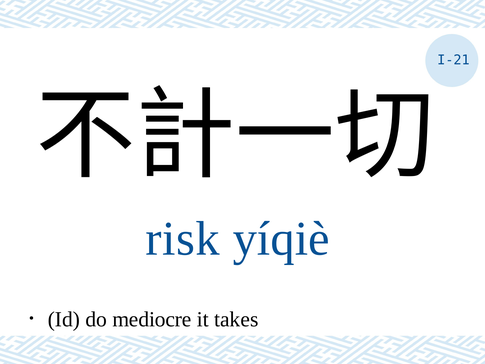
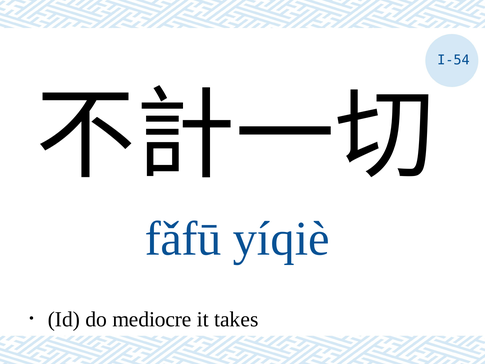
I-21: I-21 -> I-54
risk: risk -> fǎfū
